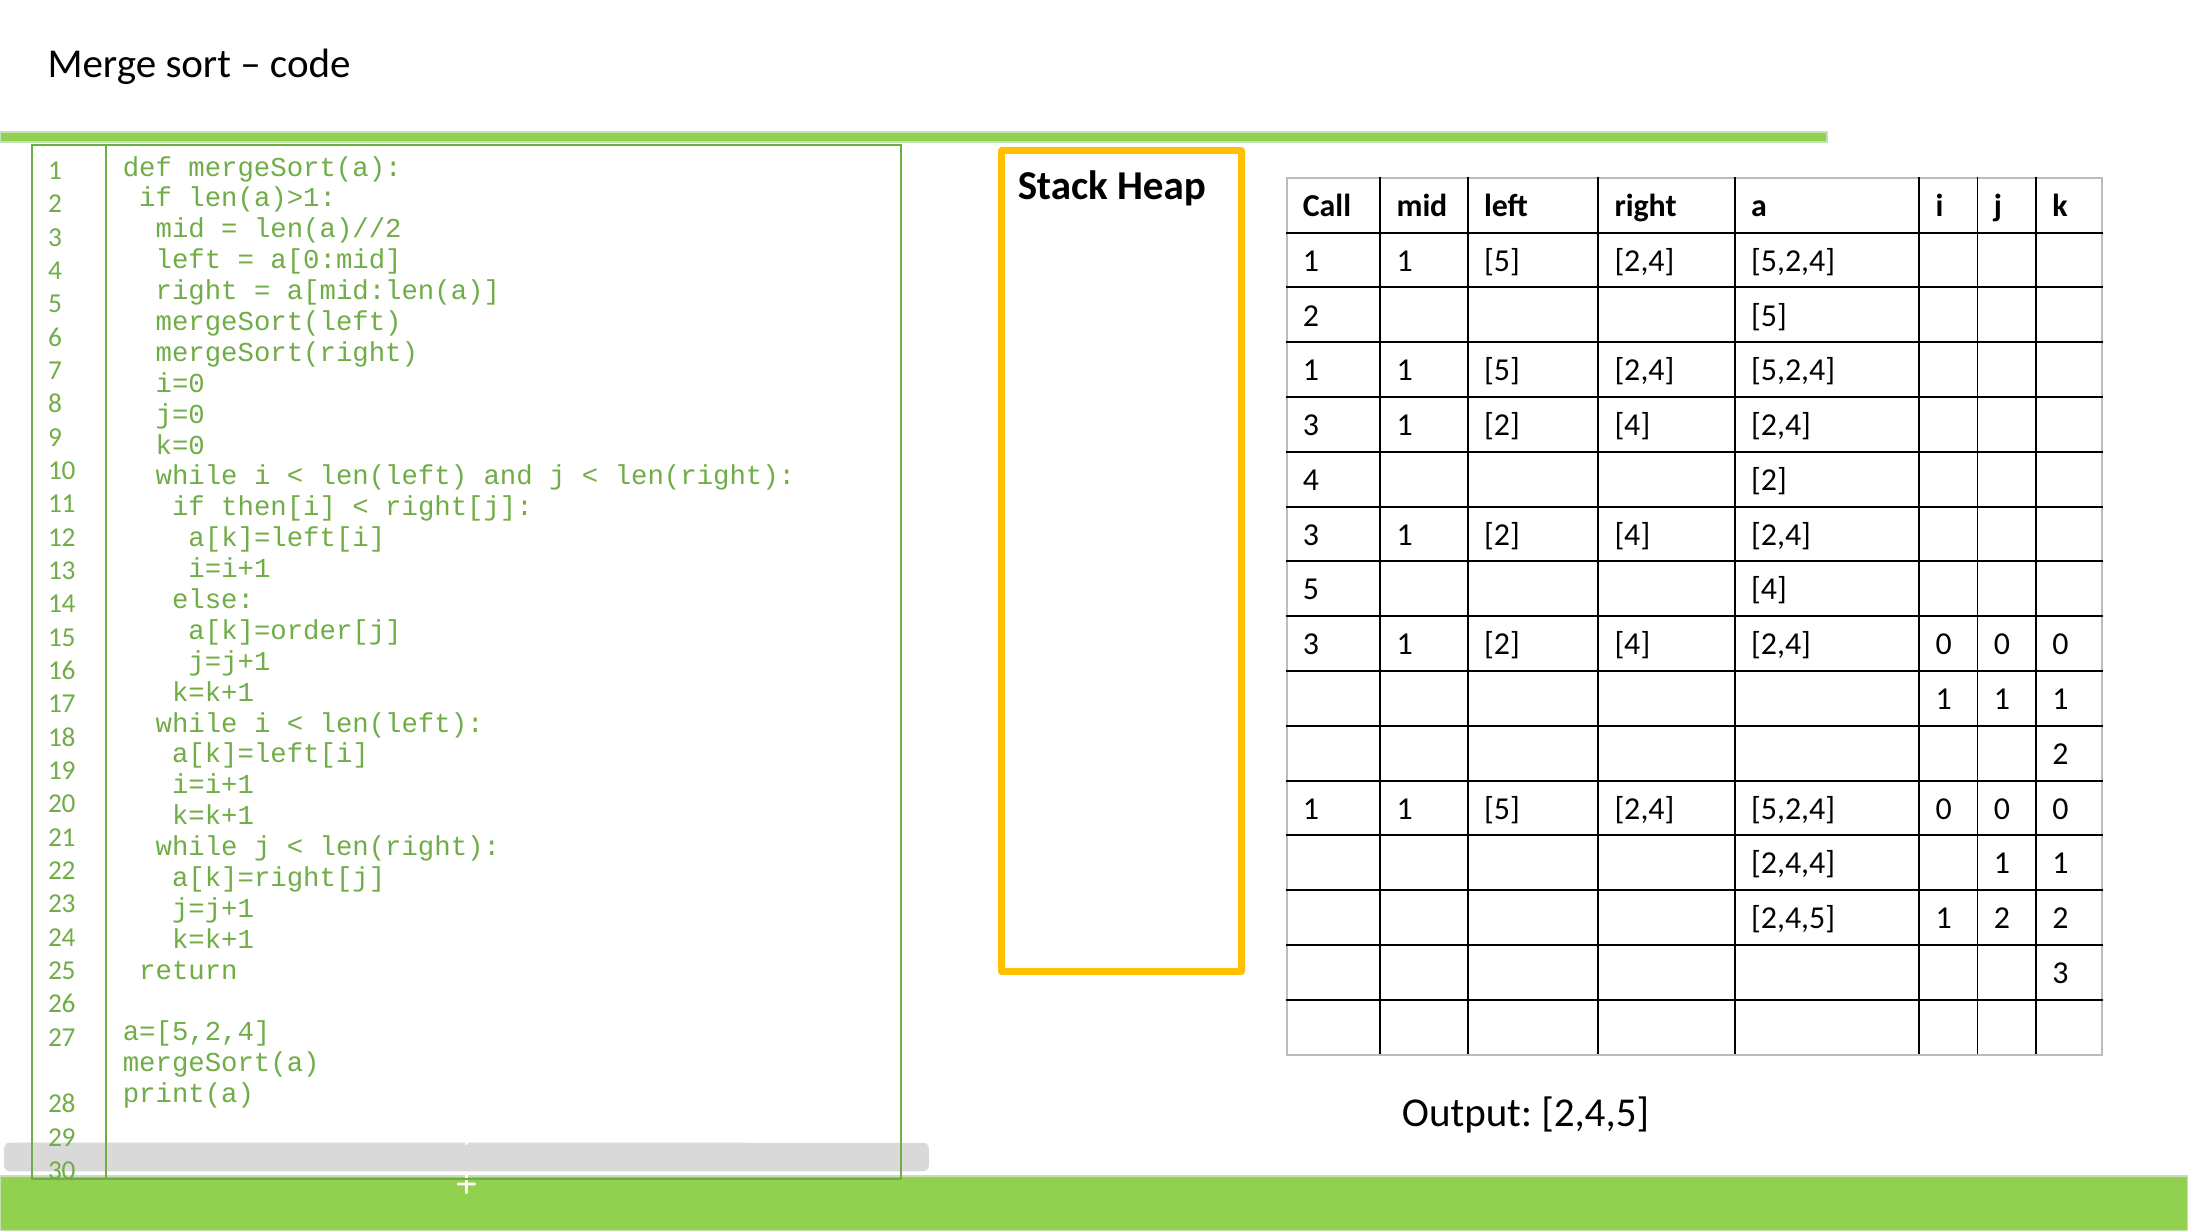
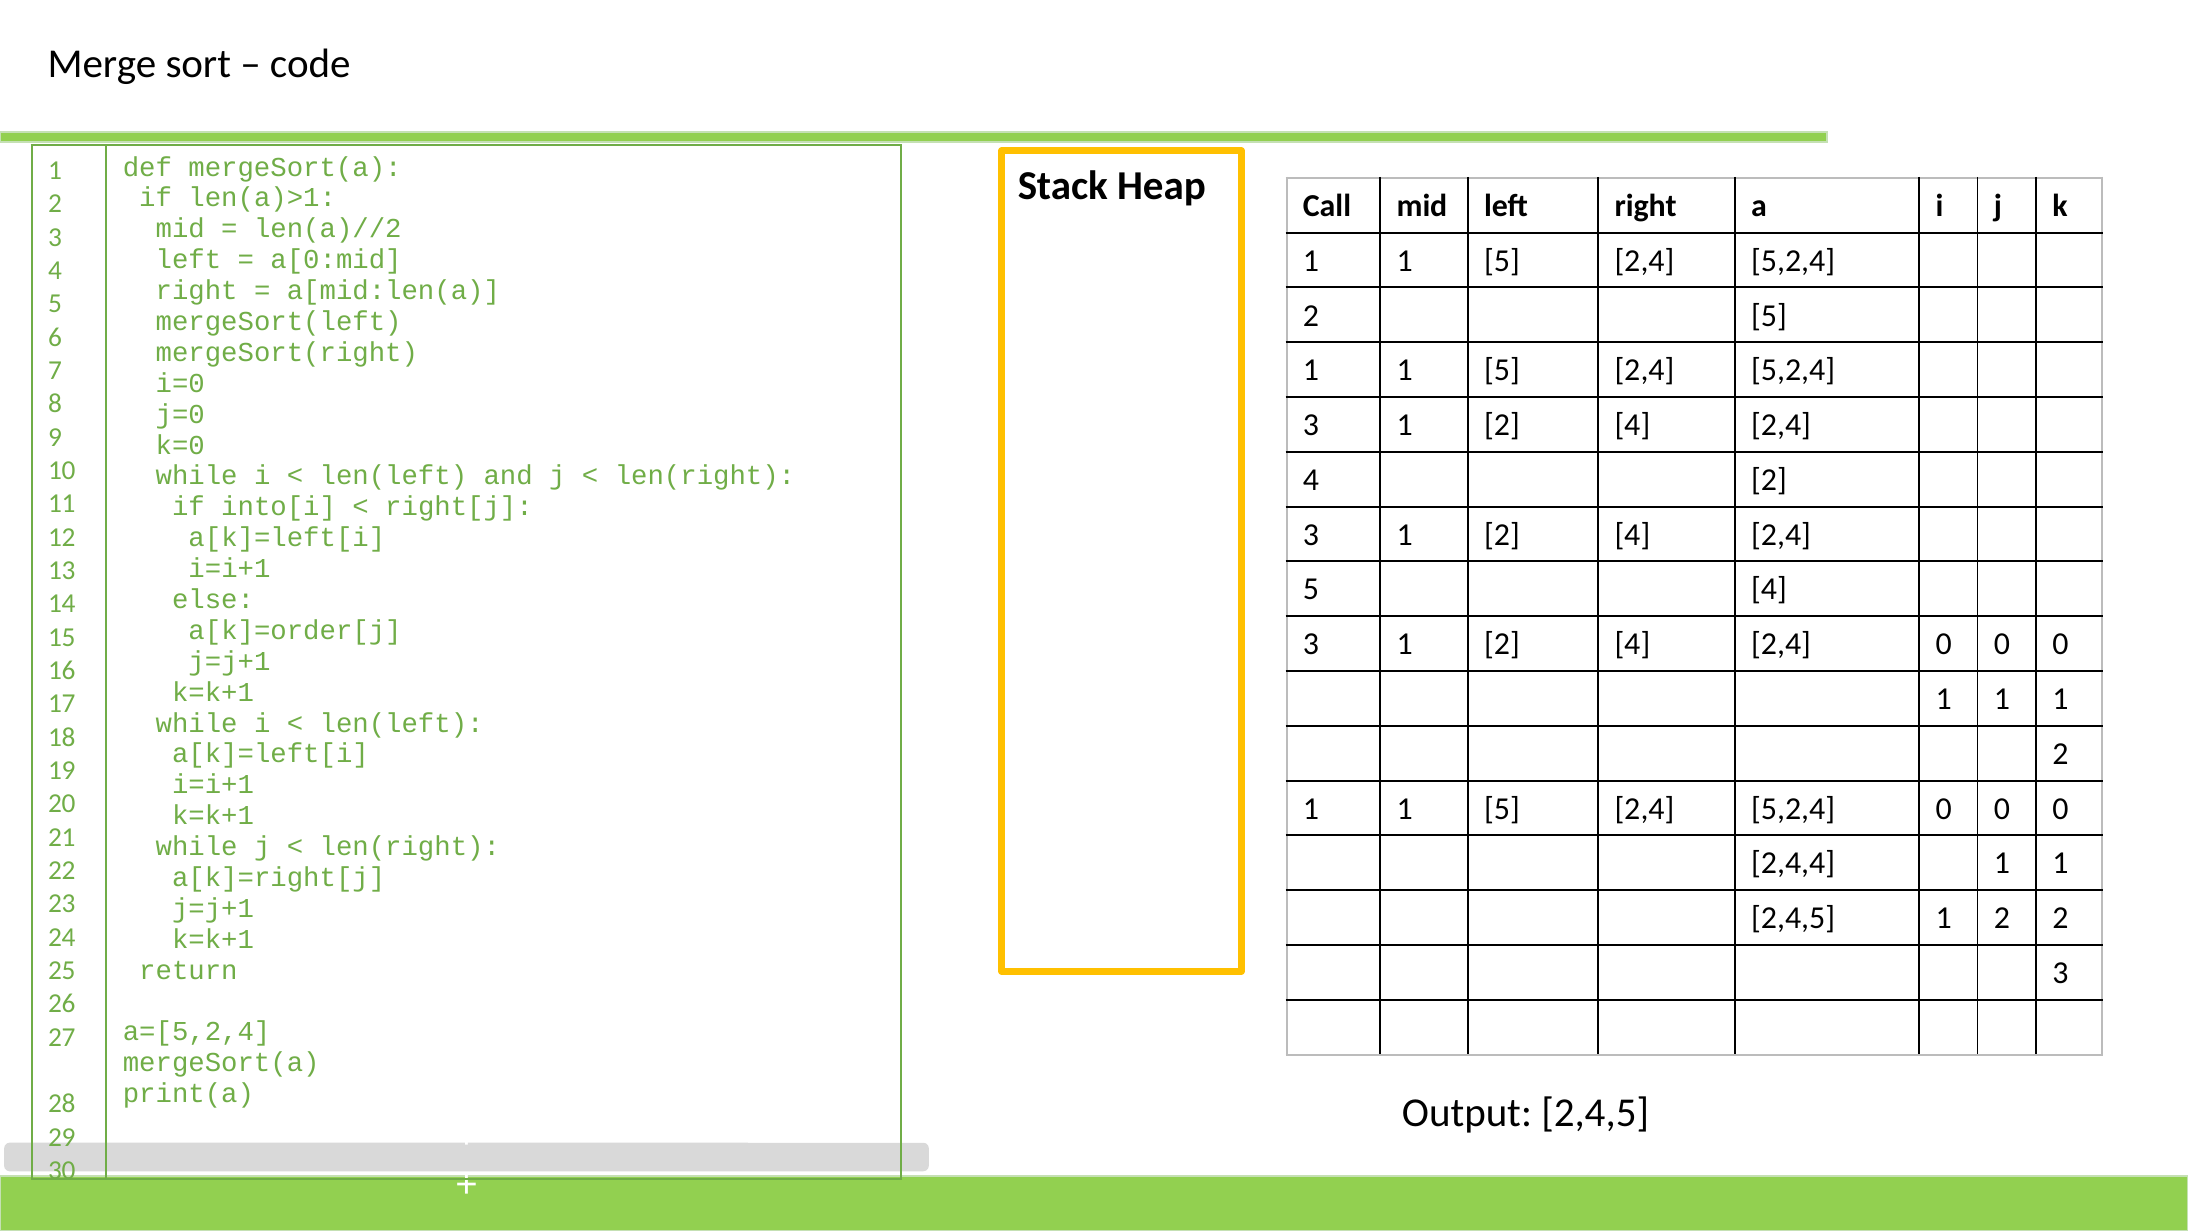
then[i: then[i -> into[i
